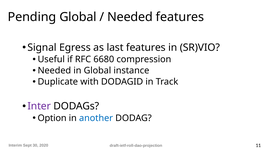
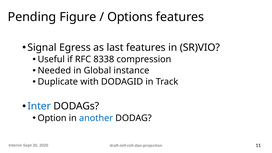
Pending Global: Global -> Figure
Needed at (130, 17): Needed -> Options
6680: 6680 -> 8338
Inter colour: purple -> blue
